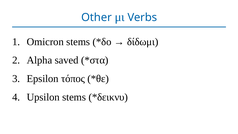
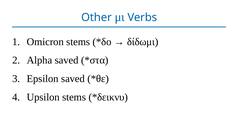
Epsilon τόπος: τόπος -> saved
